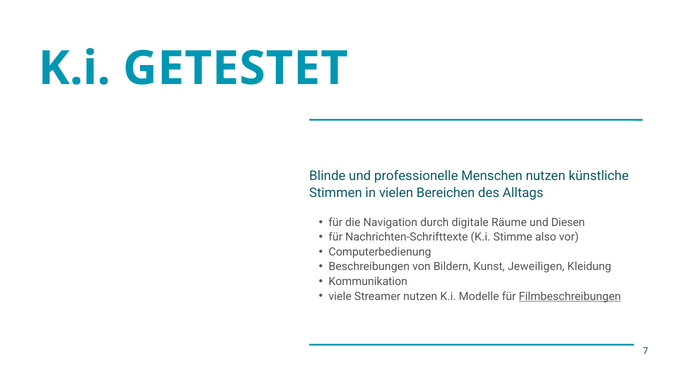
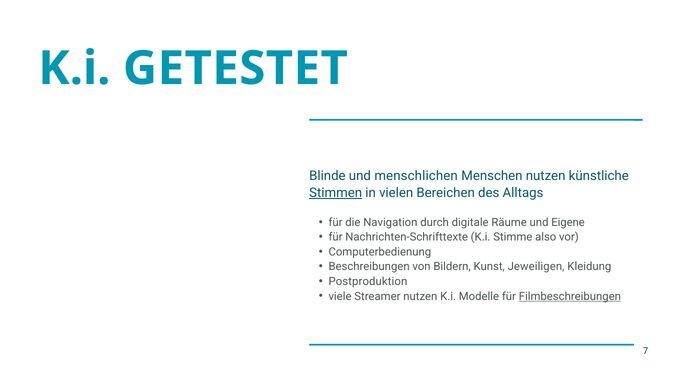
professionelle: professionelle -> menschlichen
Stimmen underline: none -> present
Diesen: Diesen -> Eigene
Kommunikation: Kommunikation -> Postproduktion
